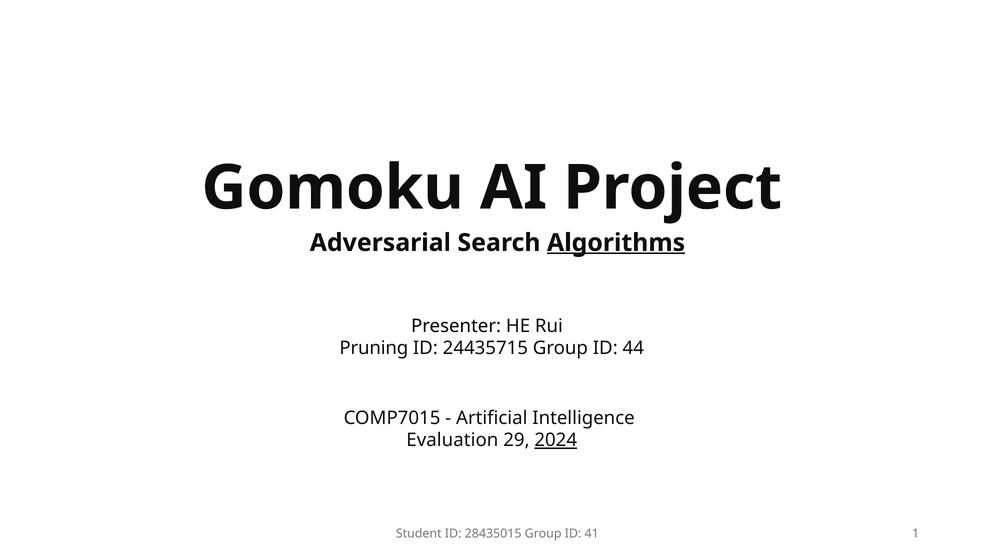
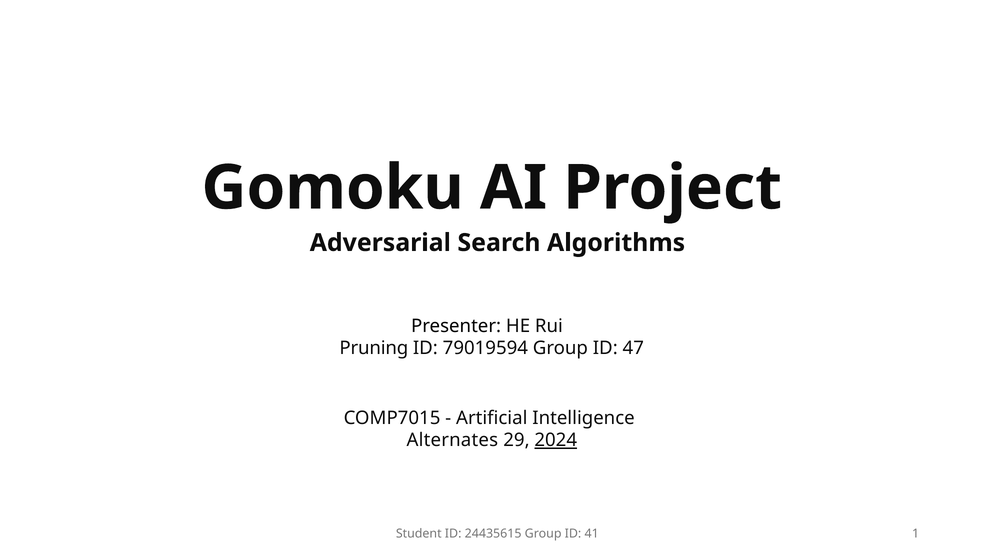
Algorithms underline: present -> none
24435715: 24435715 -> 79019594
44: 44 -> 47
Evaluation: Evaluation -> Alternates
28435015: 28435015 -> 24435615
